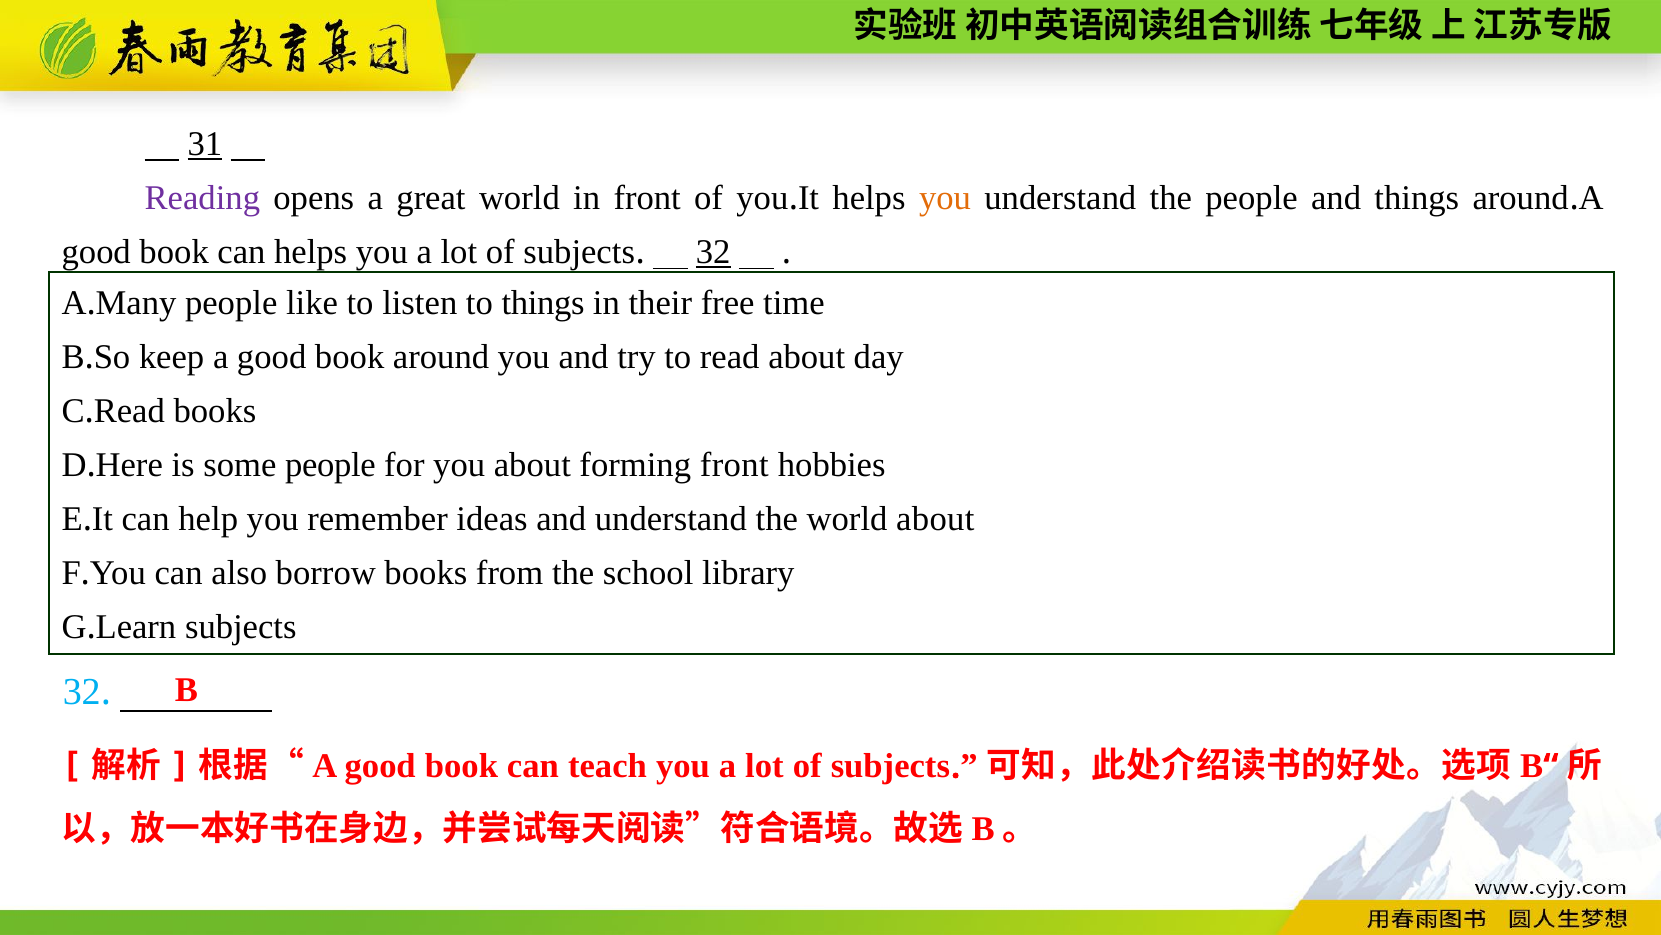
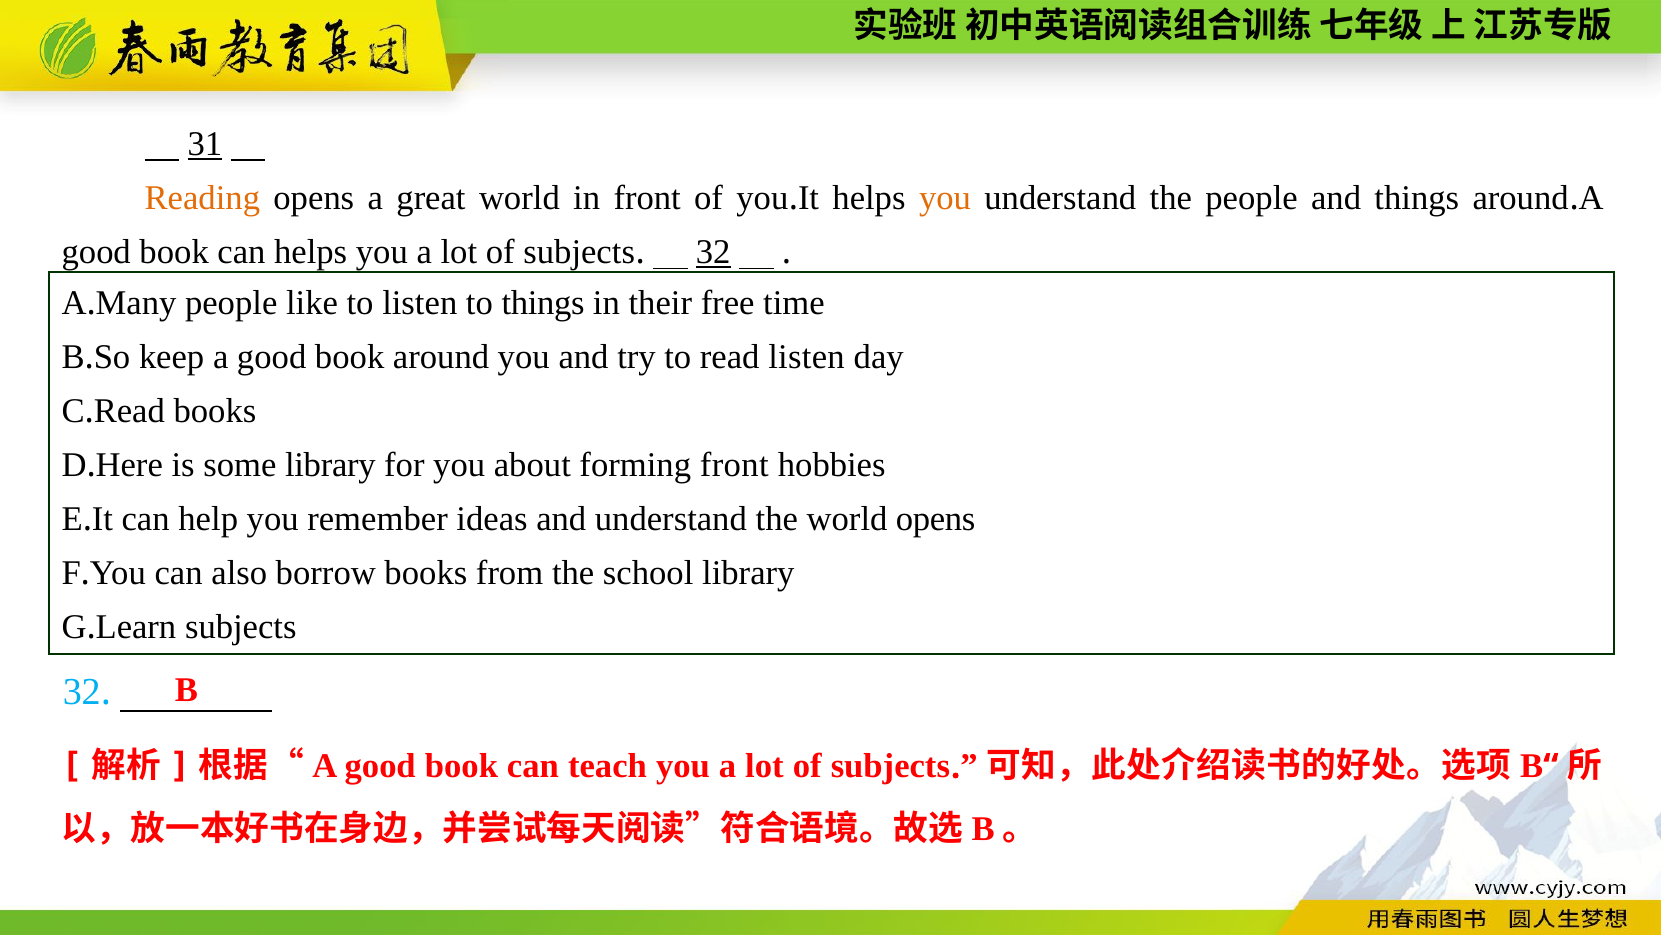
Reading colour: purple -> orange
read about: about -> listen
some people: people -> library
world about: about -> opens
